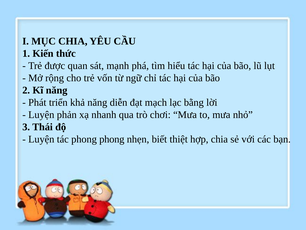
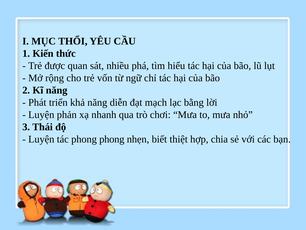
MỤC CHIA: CHIA -> THỔI
mạnh: mạnh -> nhiều
